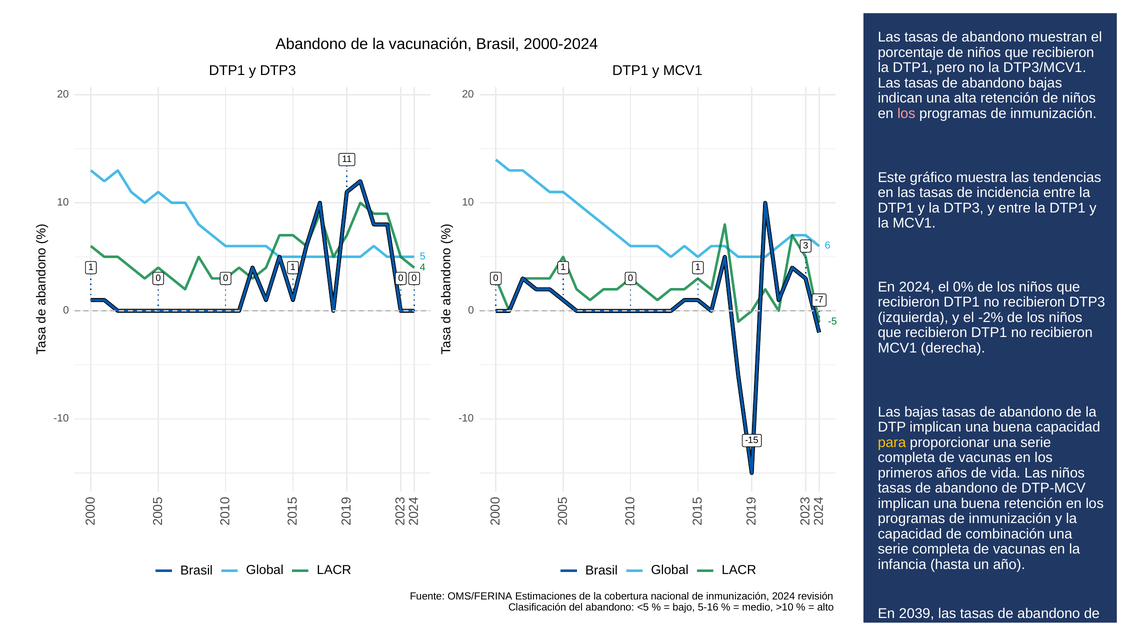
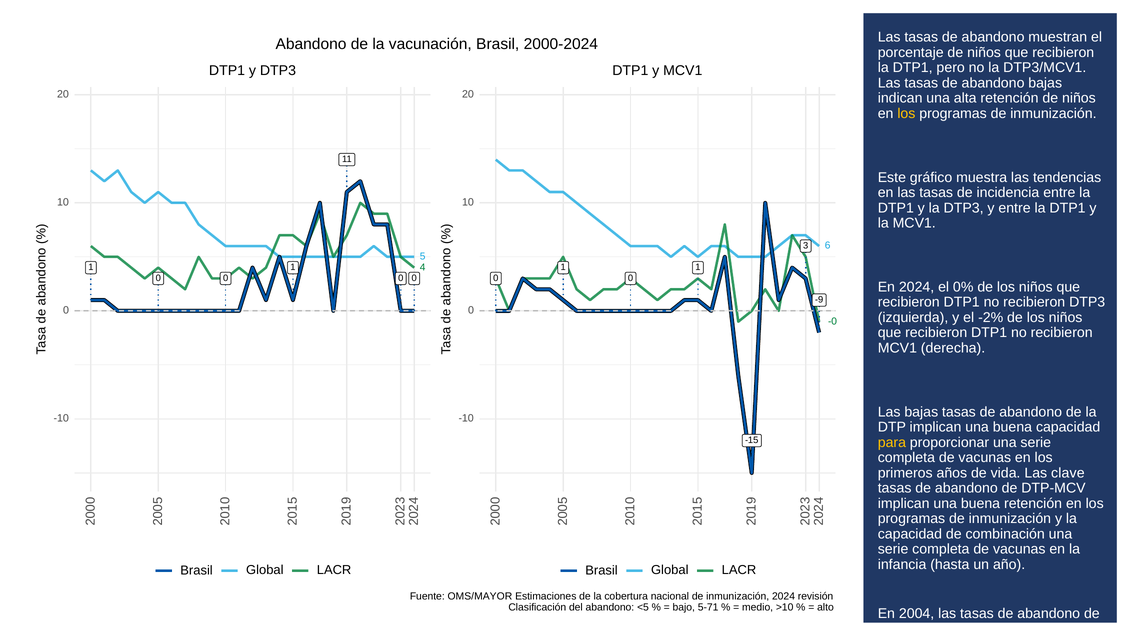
los at (906, 113) colour: pink -> yellow
-7: -7 -> -9
-5: -5 -> -0
Las niños: niños -> clave
OMS/FERINA: OMS/FERINA -> OMS/MAYOR
5-16: 5-16 -> 5-71
2039: 2039 -> 2004
